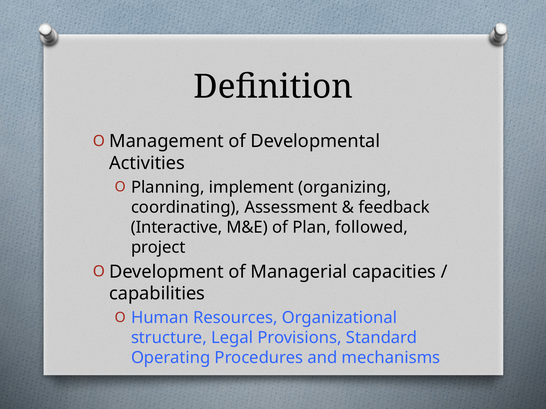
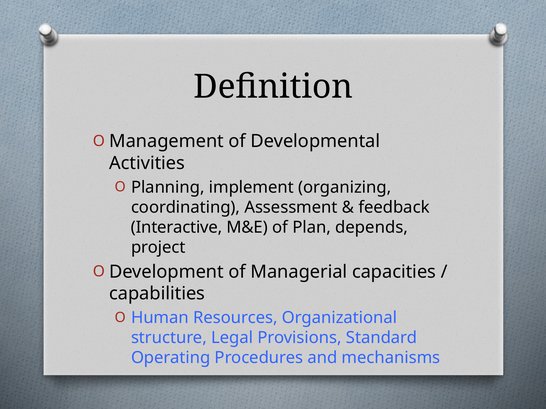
followed: followed -> depends
